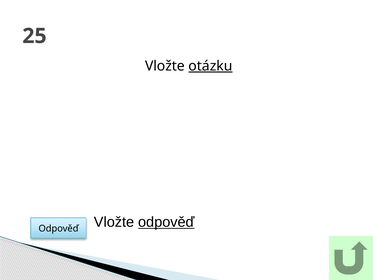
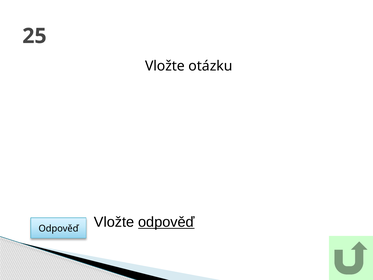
otázku underline: present -> none
